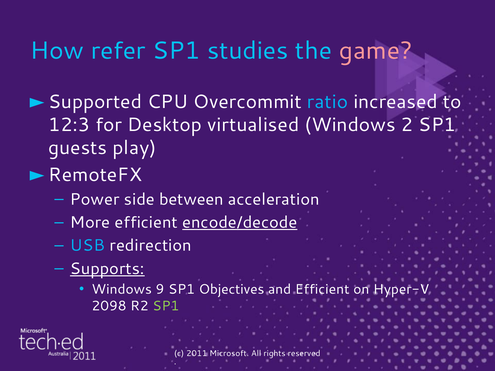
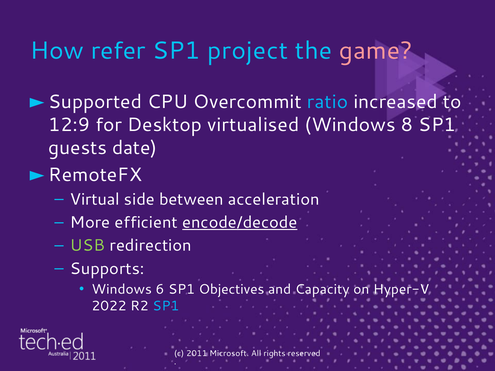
studies: studies -> project
12:3: 12:3 -> 12:9
2: 2 -> 8
play: play -> date
Power: Power -> Virtual
USB colour: light blue -> light green
Supports underline: present -> none
9: 9 -> 6
and Efficient: Efficient -> Capacity
2098: 2098 -> 2022
SP1 at (166, 306) colour: light green -> light blue
